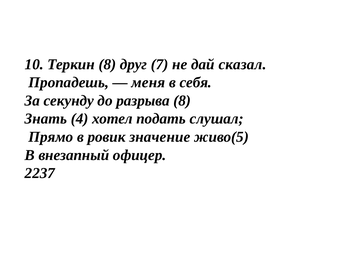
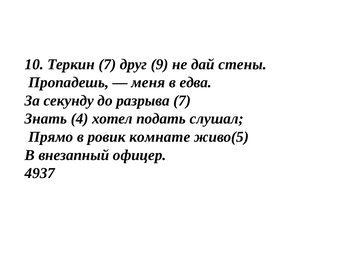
Теркин 8: 8 -> 7
7: 7 -> 9
сказал: сказал -> стены
себя: себя -> едва
разрыва 8: 8 -> 7
значение: значение -> комнате
2237: 2237 -> 4937
